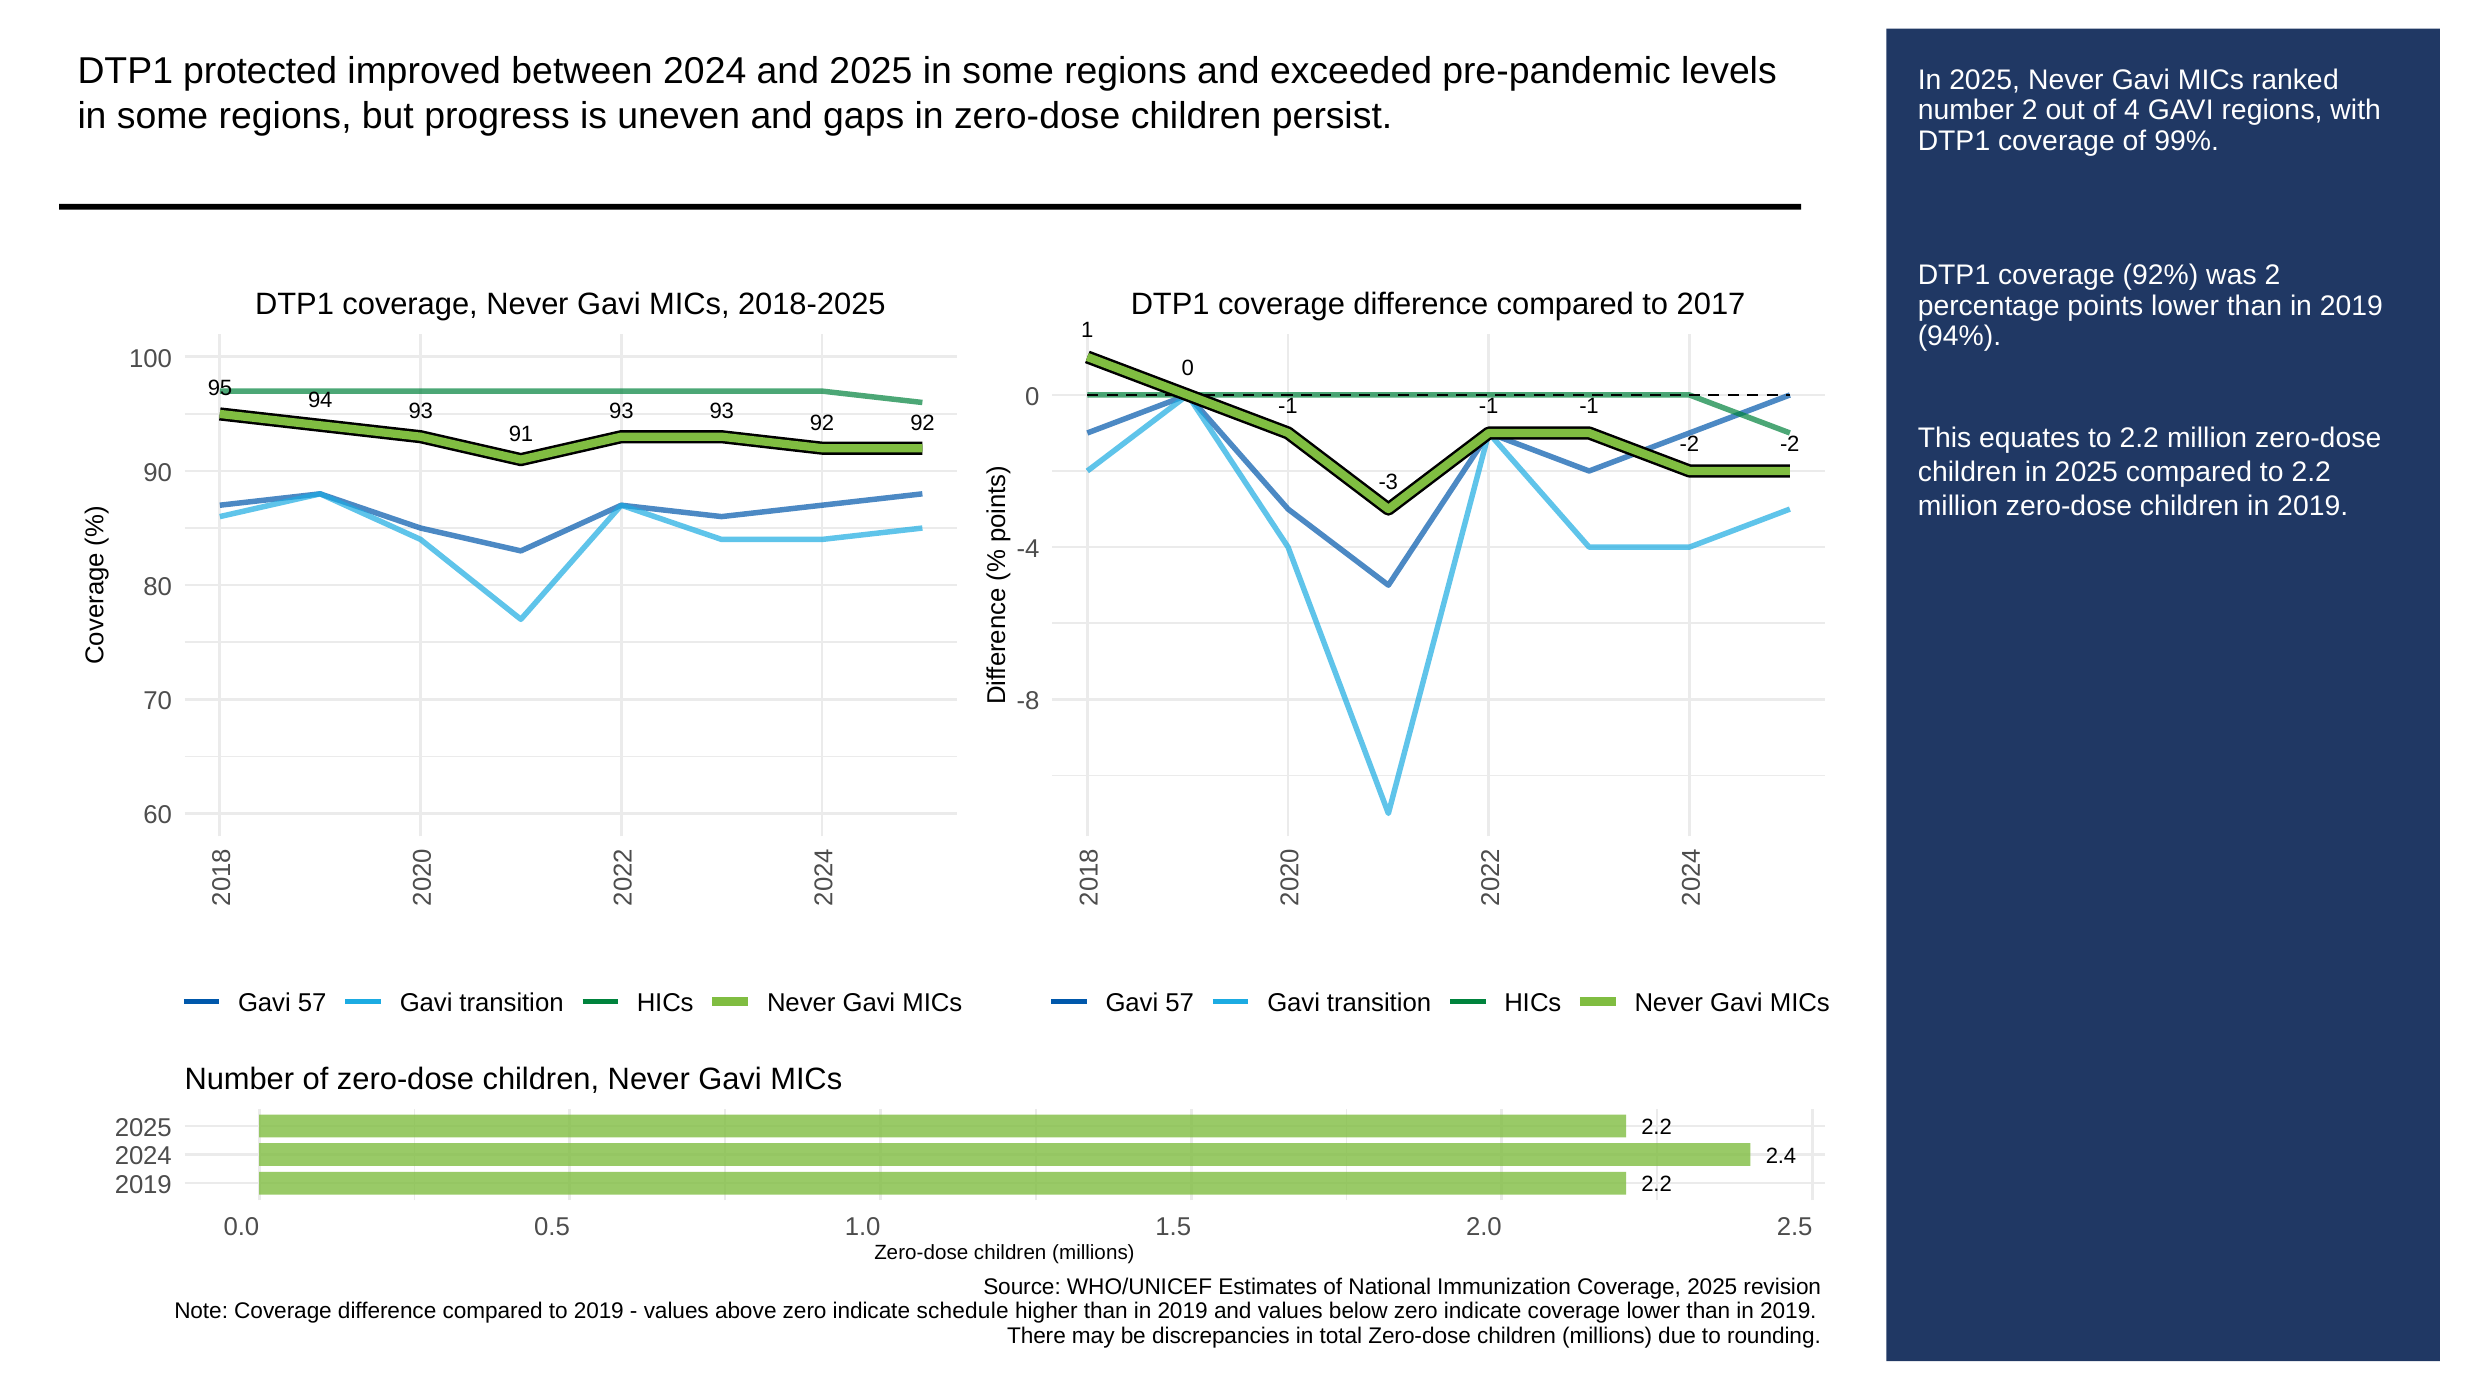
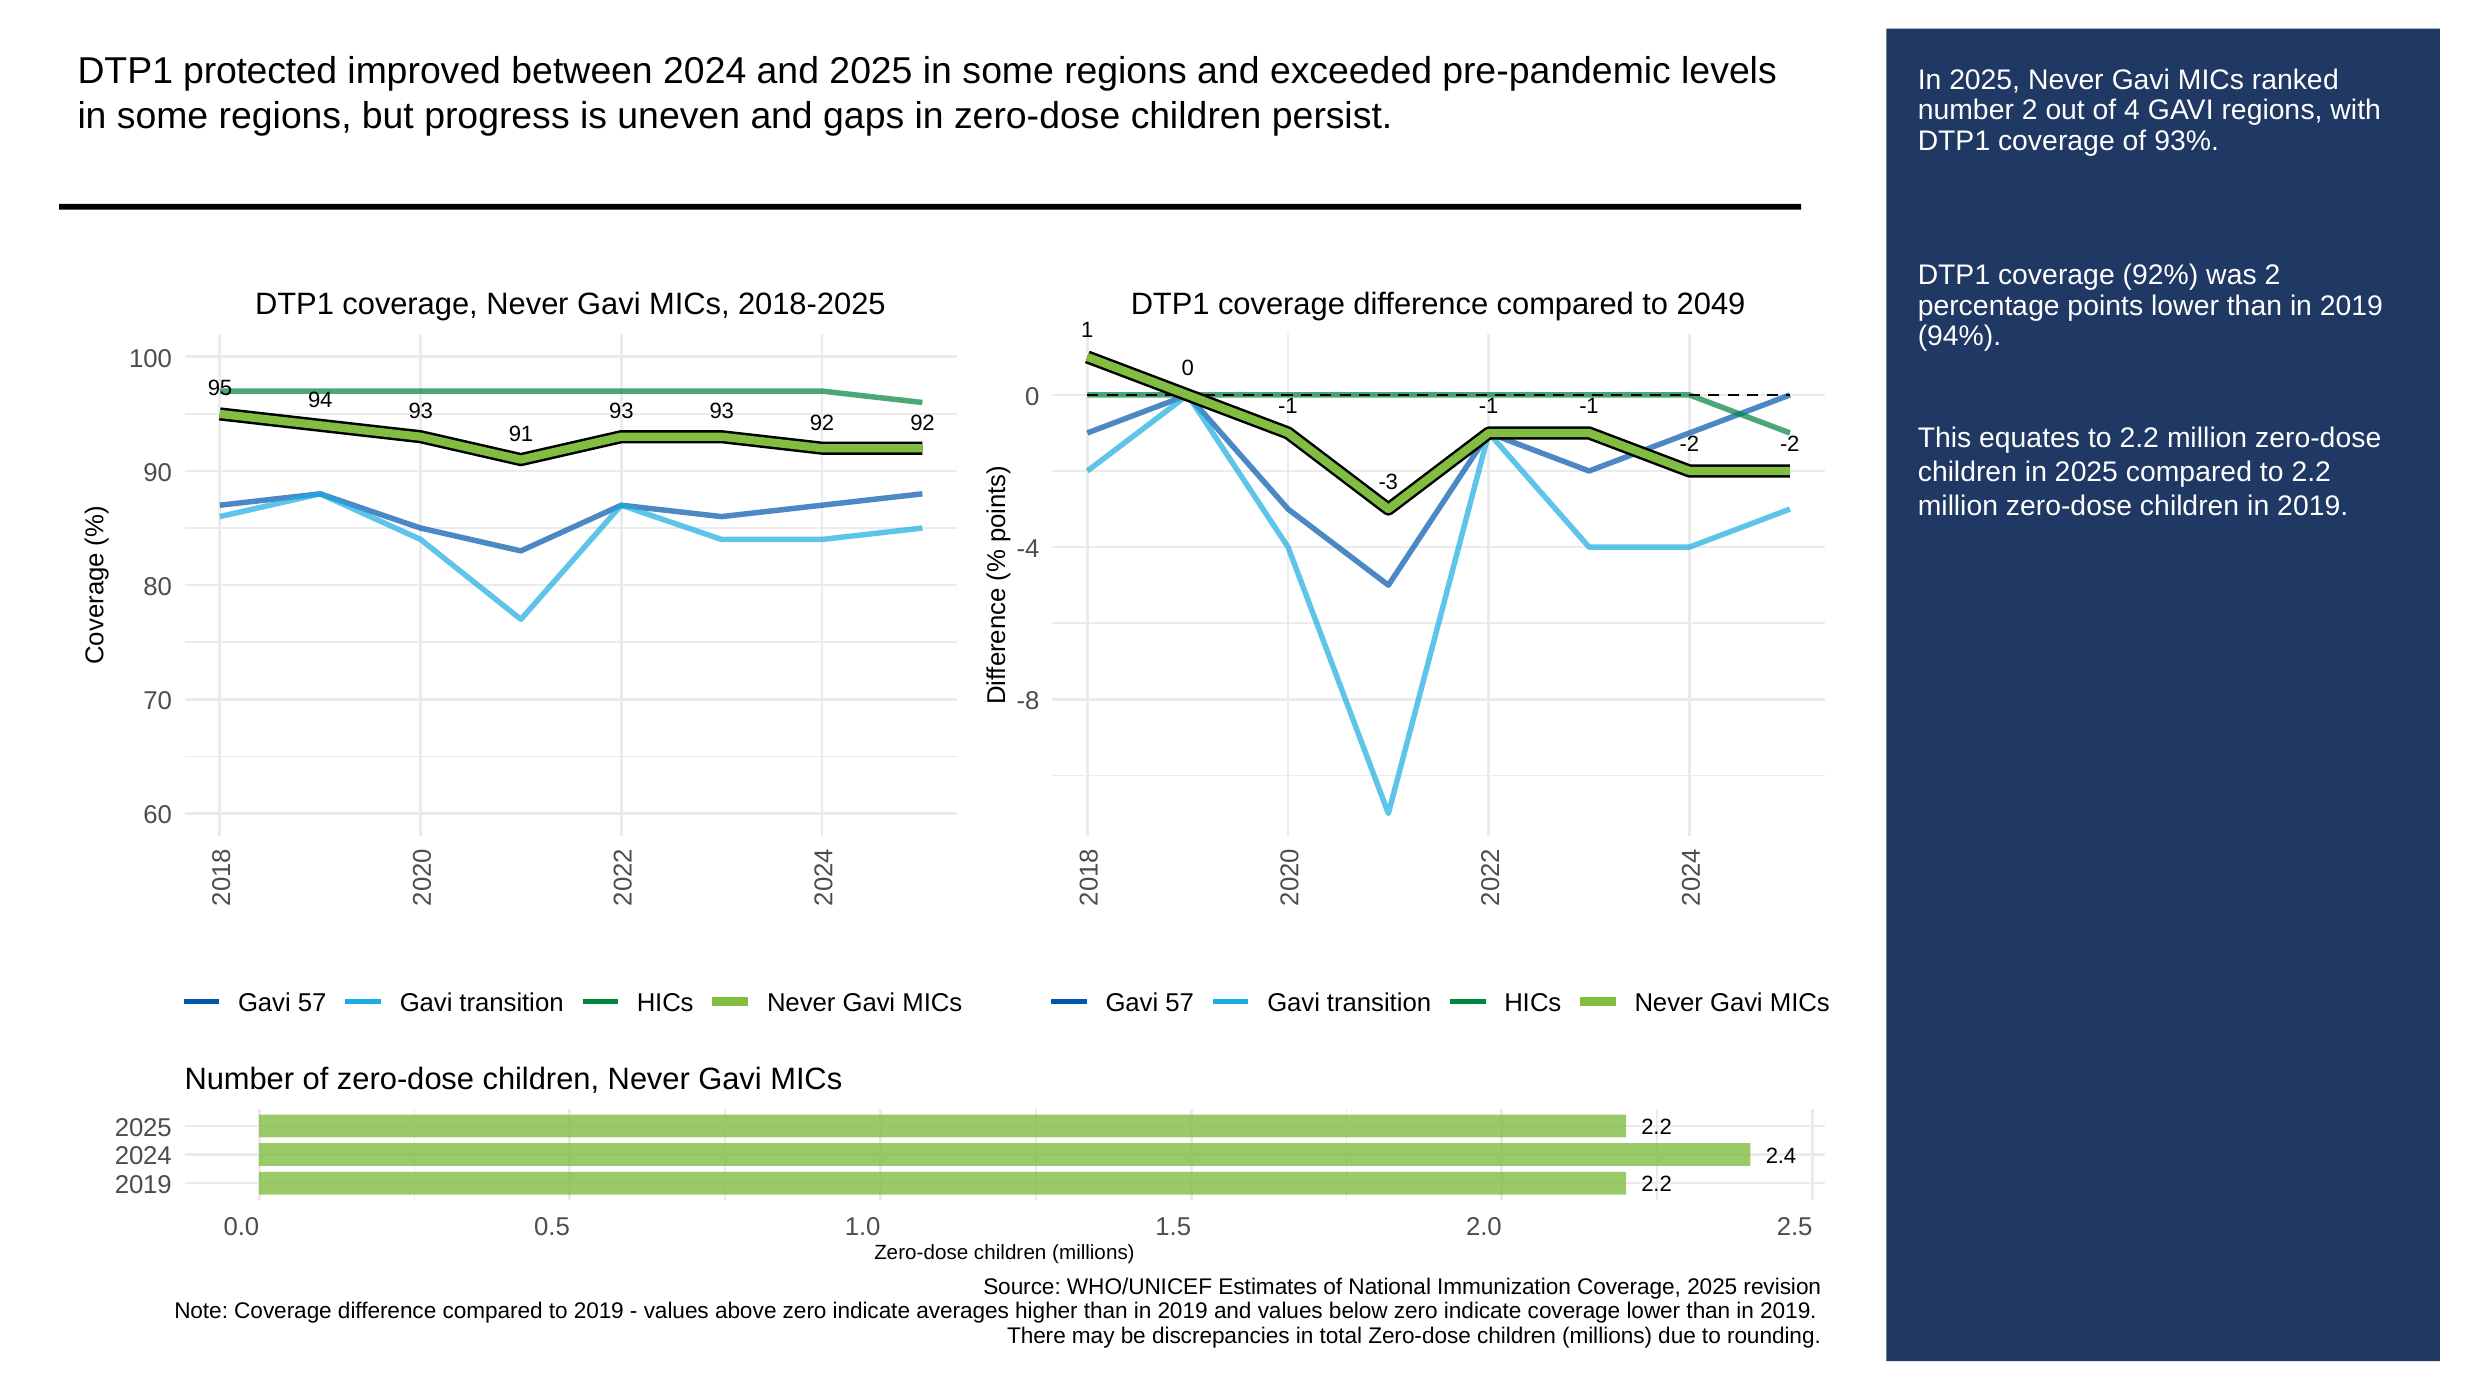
99%: 99% -> 93%
2017: 2017 -> 2049
schedule: schedule -> averages
